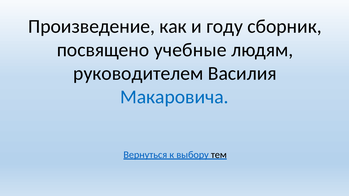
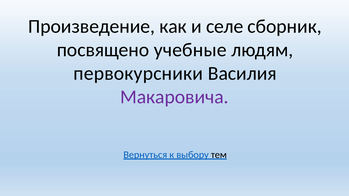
году: году -> селе
руководителем: руководителем -> первокурсники
Макаровича colour: blue -> purple
